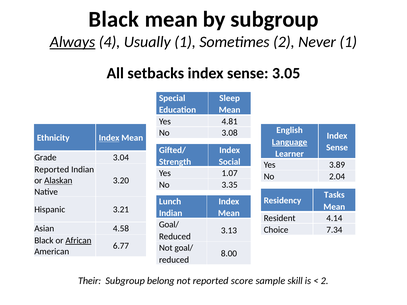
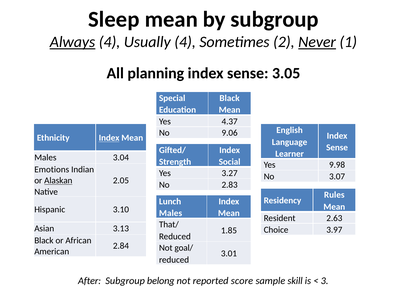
Black at (114, 19): Black -> Sleep
Usually 1: 1 -> 4
Never underline: none -> present
setbacks: setbacks -> planning
Sleep at (230, 98): Sleep -> Black
4.81: 4.81 -> 4.37
3.08: 3.08 -> 9.06
Language underline: present -> none
Grade at (45, 158): Grade -> Males
3.89: 3.89 -> 9.98
Reported at (52, 170): Reported -> Emotions
1.07: 1.07 -> 3.27
2.04: 2.04 -> 3.07
3.20: 3.20 -> 2.05
3.35: 3.35 -> 2.83
Tasks: Tasks -> Rules
3.21: 3.21 -> 3.10
Indian at (171, 213): Indian -> Males
4.14: 4.14 -> 2.63
Goal/ at (169, 225): Goal/ -> That/
4.58: 4.58 -> 3.13
7.34: 7.34 -> 3.97
3.13: 3.13 -> 1.85
African underline: present -> none
6.77: 6.77 -> 2.84
8.00: 8.00 -> 3.01
Their: Their -> After
2 at (325, 281): 2 -> 3
